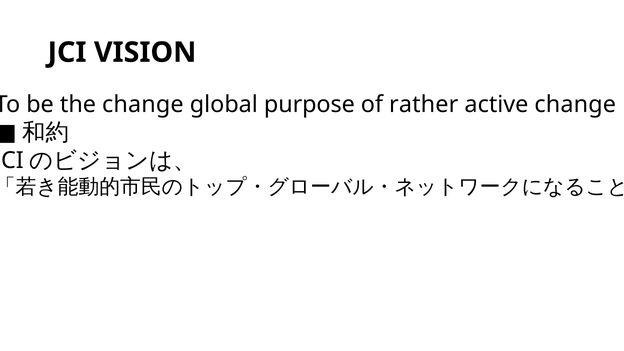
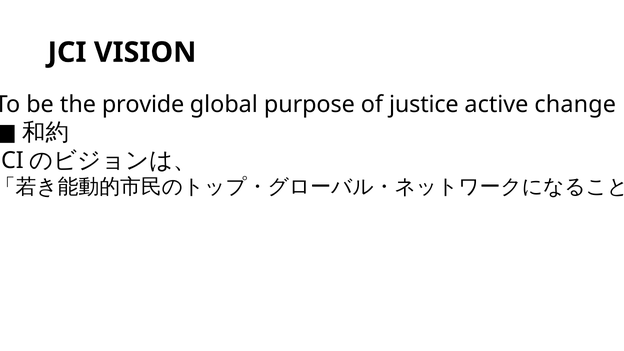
the change: change -> provide
rather: rather -> justice
